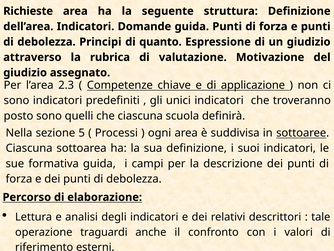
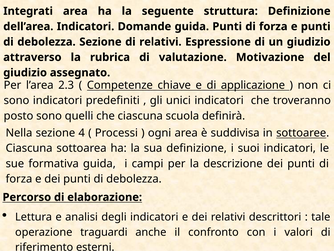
Richieste: Richieste -> Integrati
debolezza Principi: Principi -> Sezione
di quanto: quanto -> relativi
5: 5 -> 4
